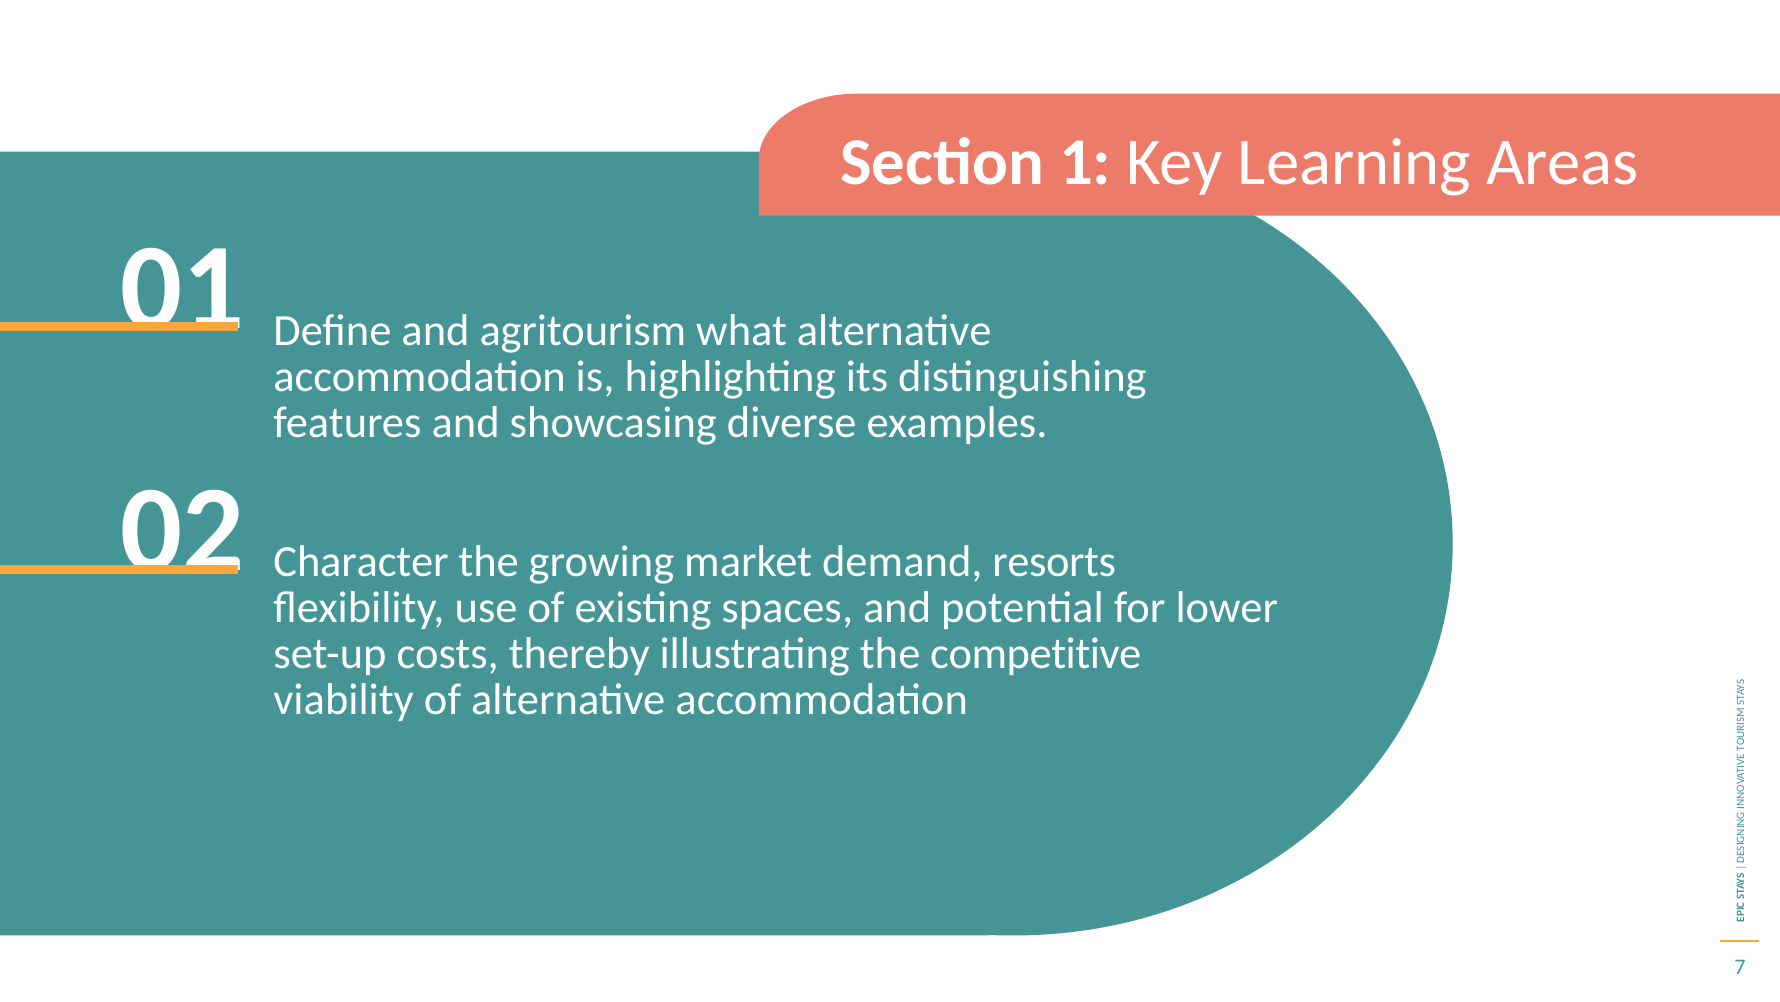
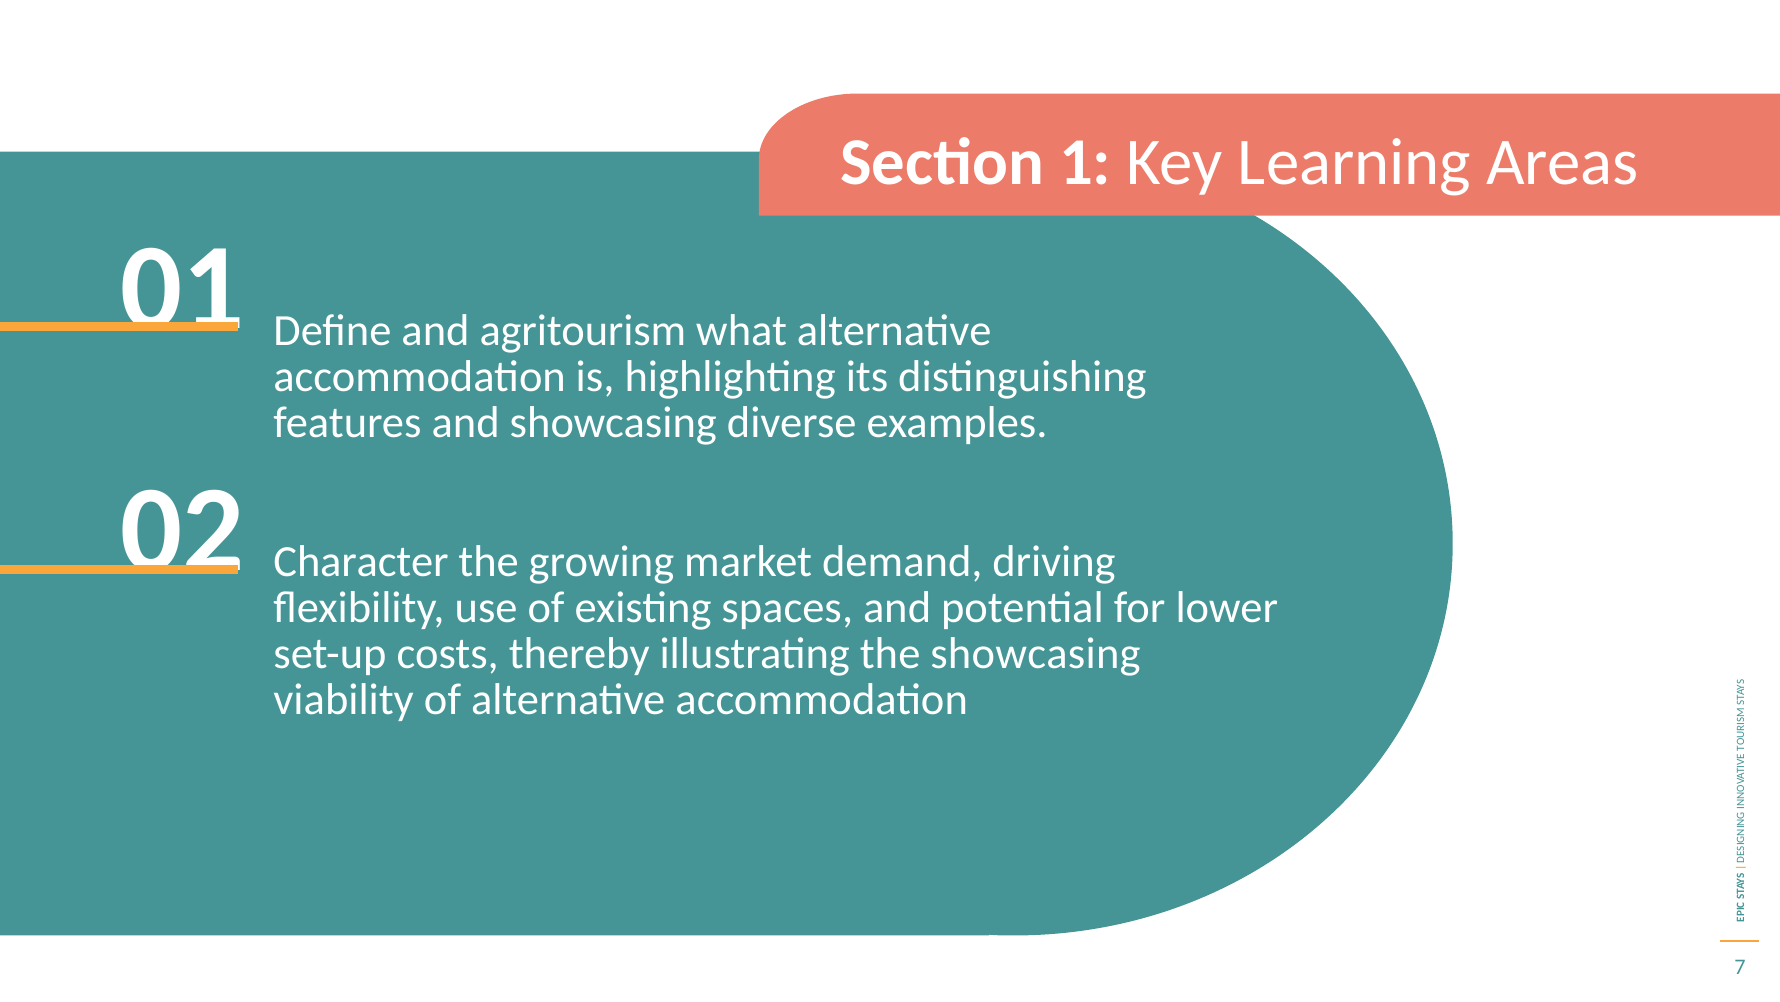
resorts: resorts -> driving
the competitive: competitive -> showcasing
